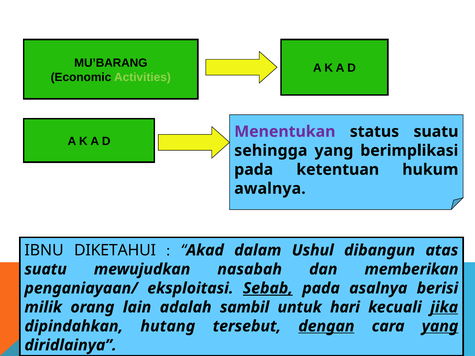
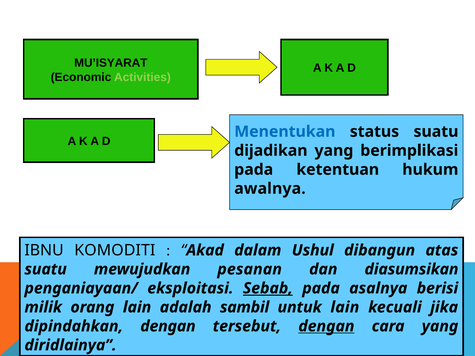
MU’BARANG: MU’BARANG -> MU’ISYARAT
Menentukan colour: purple -> blue
sehingga: sehingga -> dijadikan
DIKETAHUI: DIKETAHUI -> KOMODITI
nasabah: nasabah -> pesanan
memberikan: memberikan -> diasumsikan
untuk hari: hari -> lain
jika underline: present -> none
dipindahkan hutang: hutang -> dengan
yang at (440, 326) underline: present -> none
